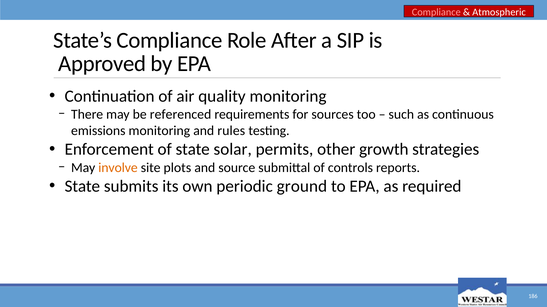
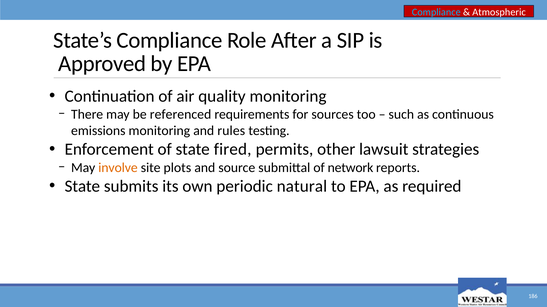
Compliance at (436, 12) colour: pink -> light blue
solar: solar -> fired
growth: growth -> lawsuit
controls: controls -> network
ground: ground -> natural
